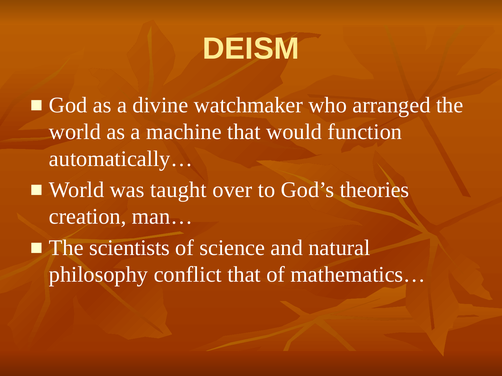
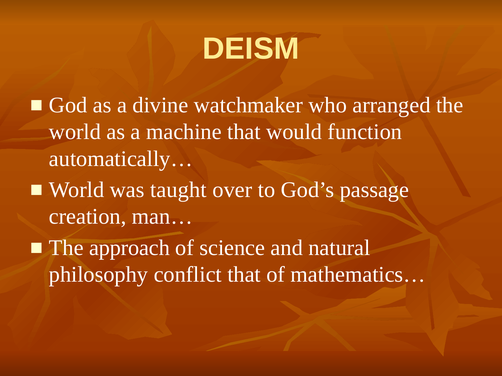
theories: theories -> passage
scientists: scientists -> approach
